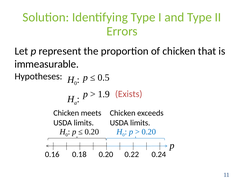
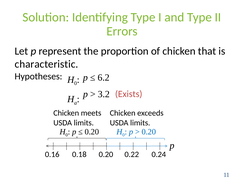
immeasurable: immeasurable -> characteristic
0.5: 0.5 -> 6.2
1.9: 1.9 -> 3.2
